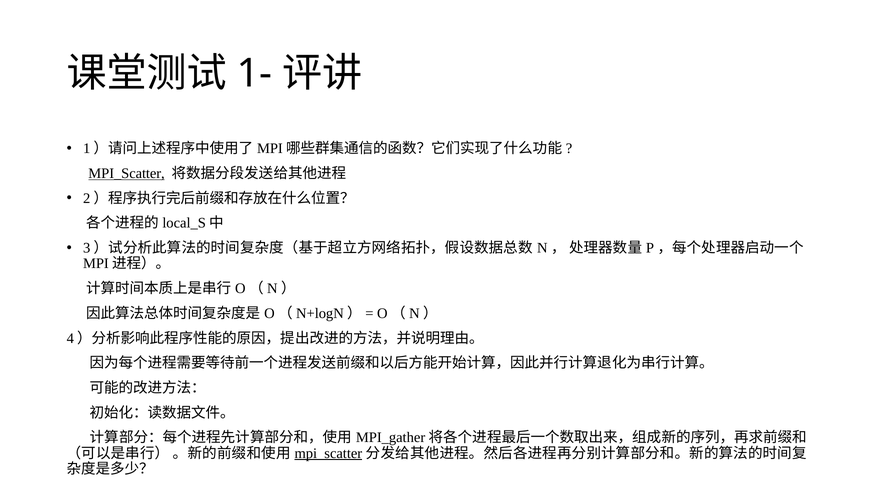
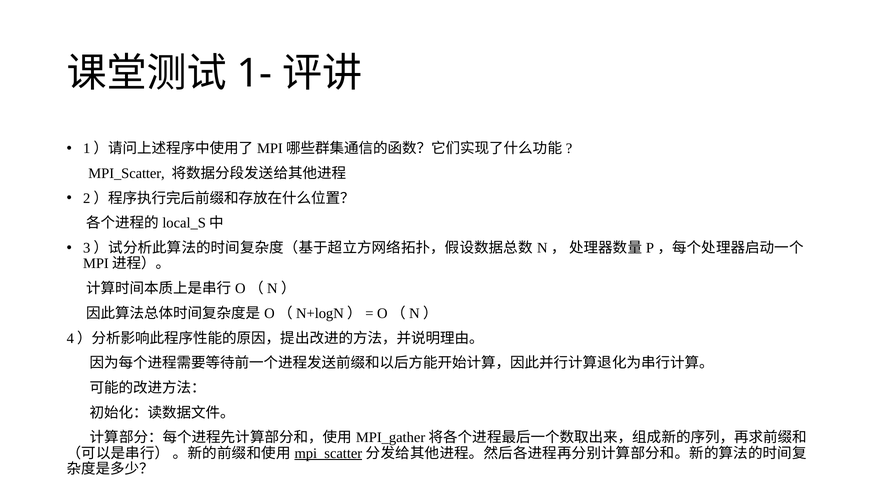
MPI_Scatter at (127, 173) underline: present -> none
